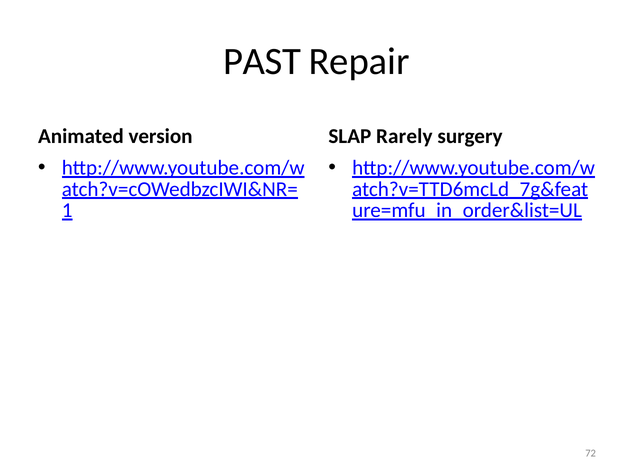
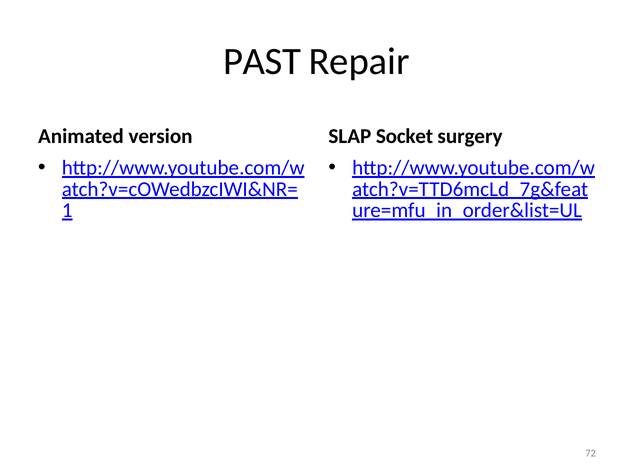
Rarely: Rarely -> Socket
